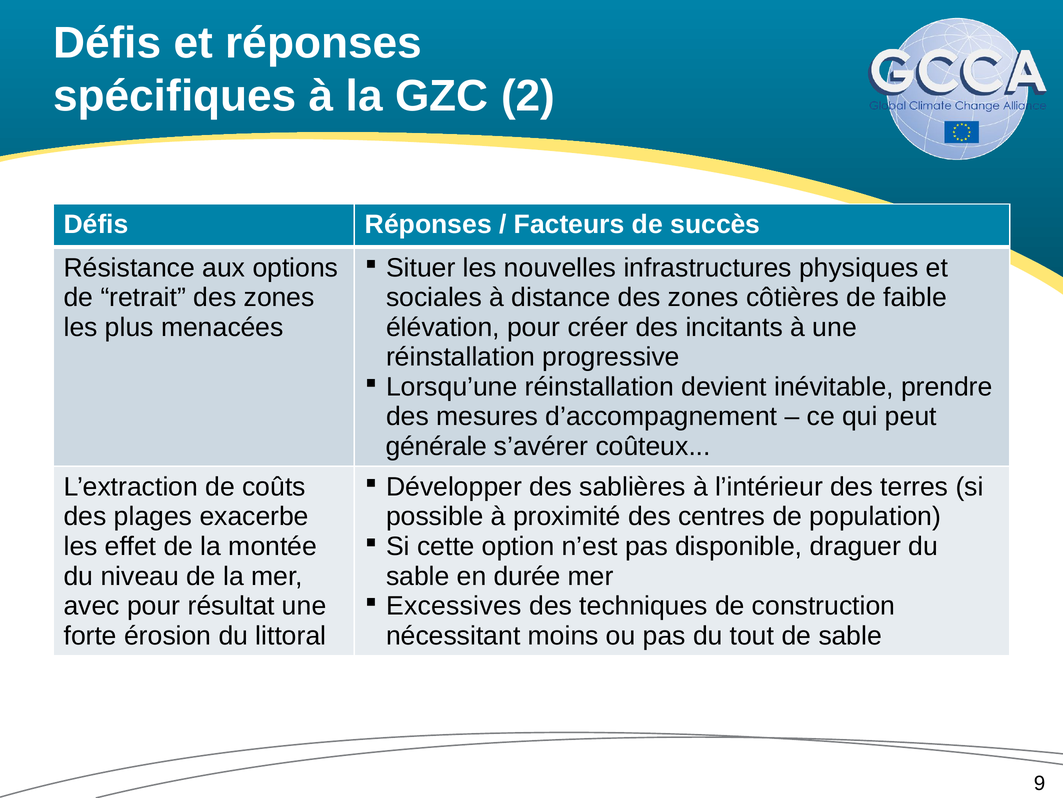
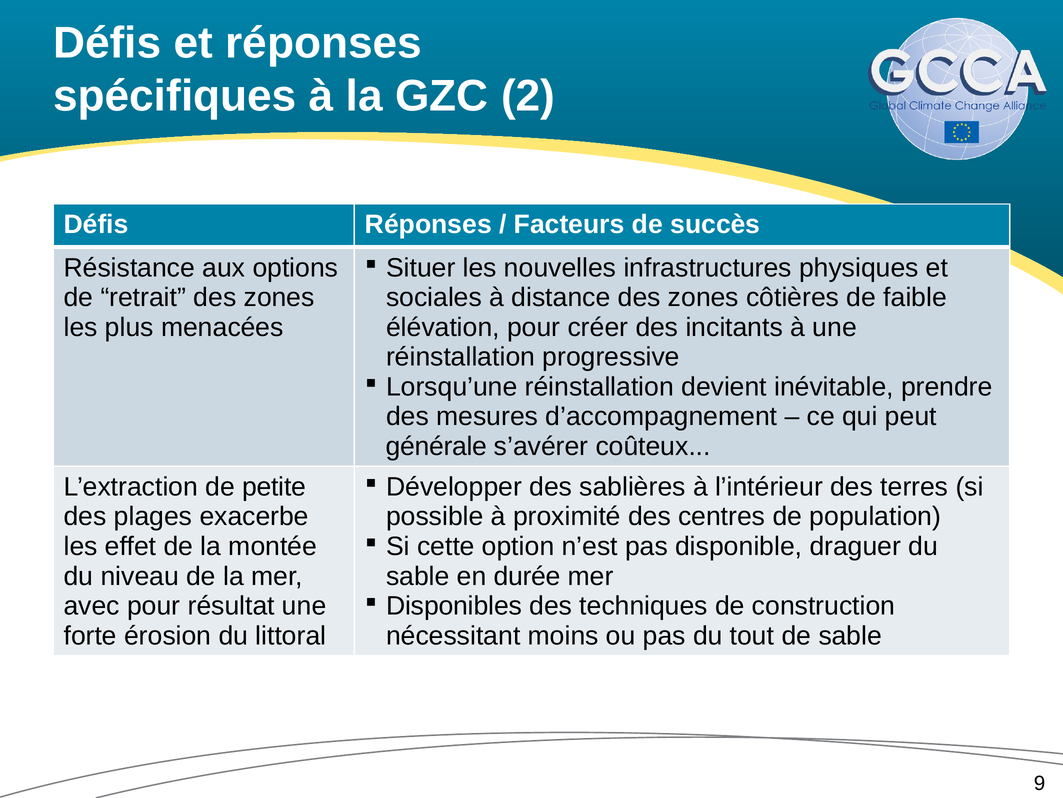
coûts: coûts -> petite
Excessives: Excessives -> Disponibles
